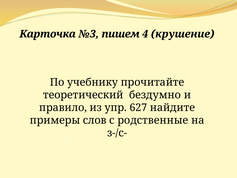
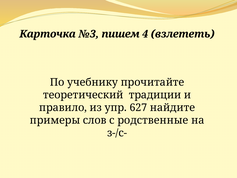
крушение: крушение -> взлететь
бездумно: бездумно -> традиции
